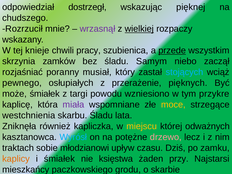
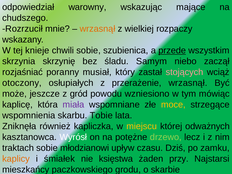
dostrzegł: dostrzegł -> warowny
pięknej: pięknej -> mające
wrzasnął at (98, 29) colour: purple -> orange
wielkiej underline: present -> none
chwili pracy: pracy -> sobie
zamków: zamków -> skrzynię
stojących colour: light blue -> pink
pewnego: pewnego -> otoczony
przerażenie pięknych: pięknych -> wrzasnął
może śmiałek: śmiałek -> jeszcze
targi: targi -> gród
przykre: przykre -> mówiąc
westchnienia: westchnienia -> wspomnienia
skarbu Śladu: Śladu -> Tobie
Wyrósł colour: light blue -> white
drzewo colour: pink -> light green
